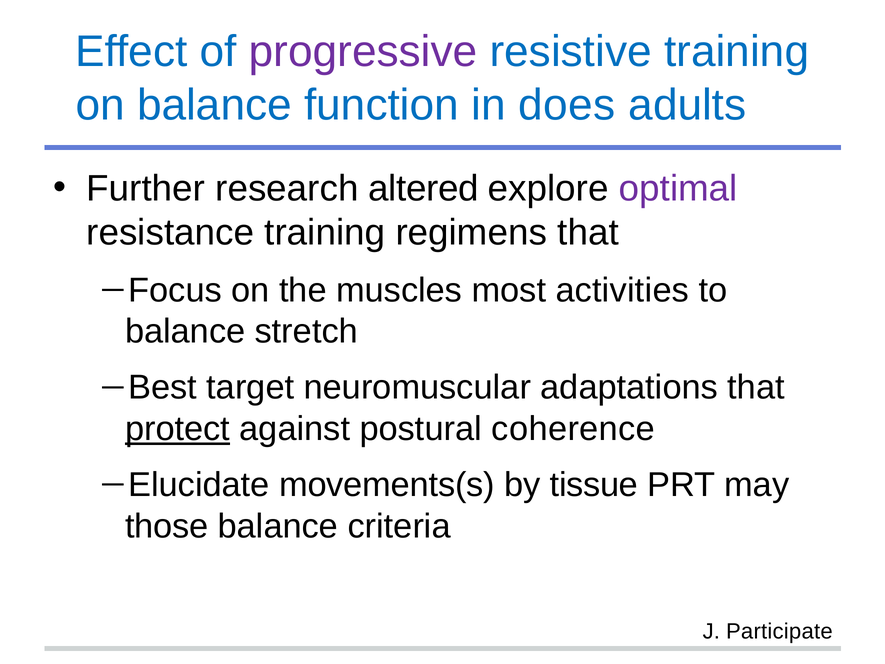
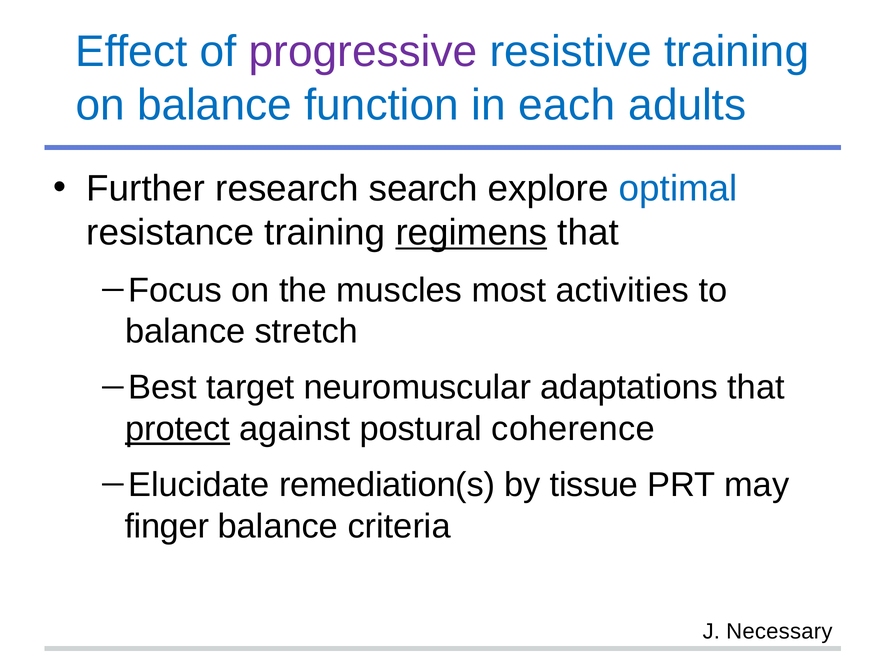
does: does -> each
altered: altered -> search
optimal colour: purple -> blue
regimens underline: none -> present
movements(s: movements(s -> remediation(s
those: those -> finger
Participate: Participate -> Necessary
